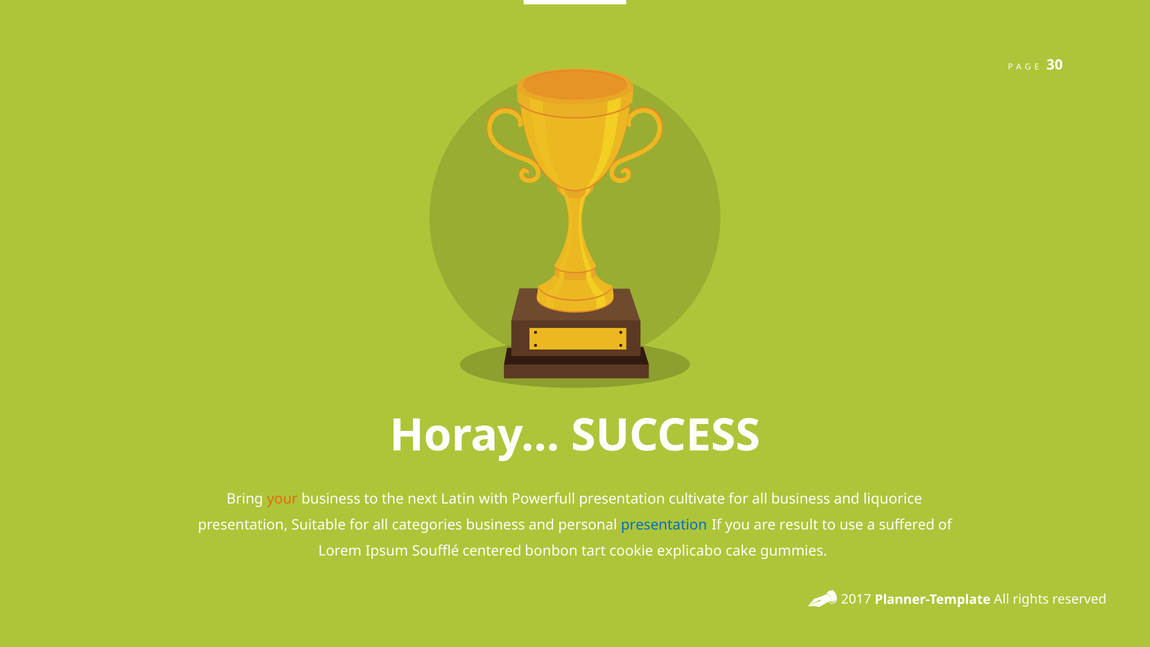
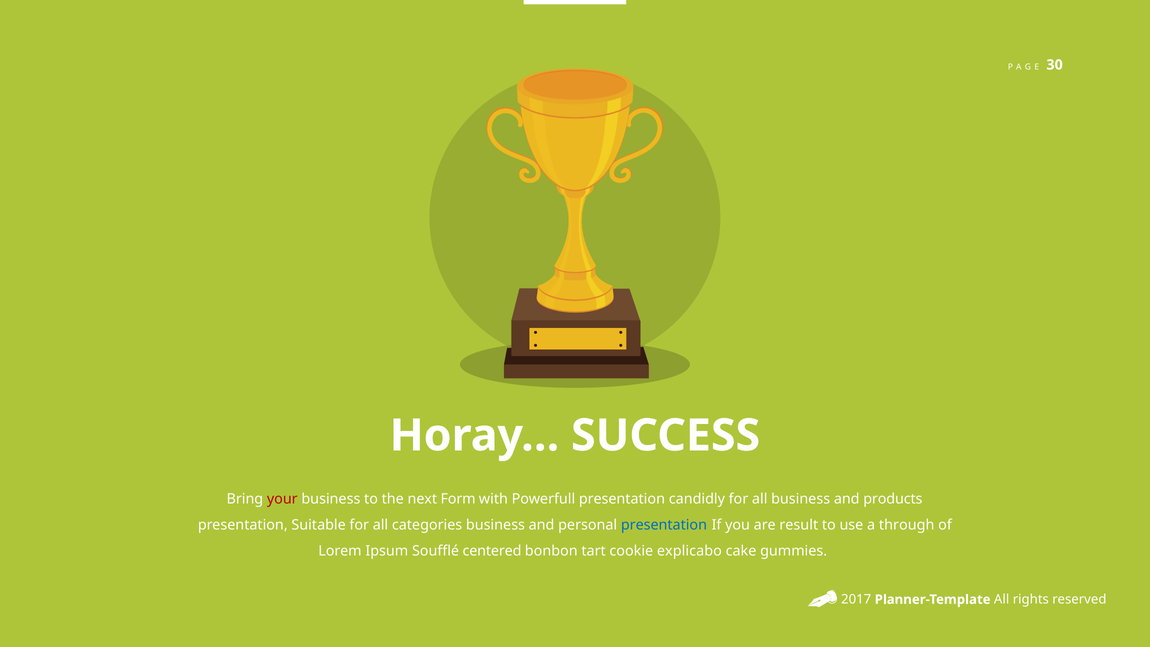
your colour: orange -> red
Latin: Latin -> Form
cultivate: cultivate -> candidly
liquorice: liquorice -> products
suffered: suffered -> through
